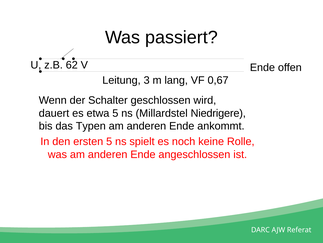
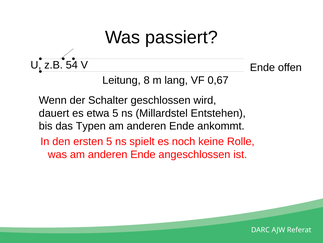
62: 62 -> 54
3: 3 -> 8
Niedrigere: Niedrigere -> Entstehen
